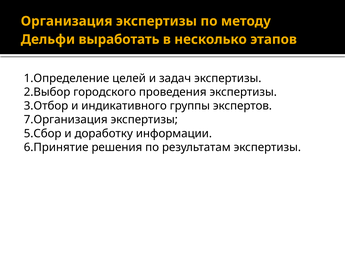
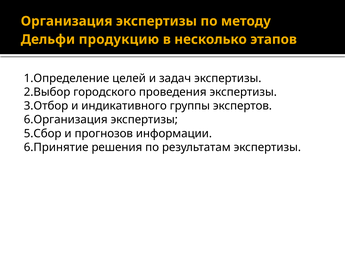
выработать: выработать -> продукцию
7.Организация: 7.Организация -> 6.Организация
доработку: доработку -> прогнозов
